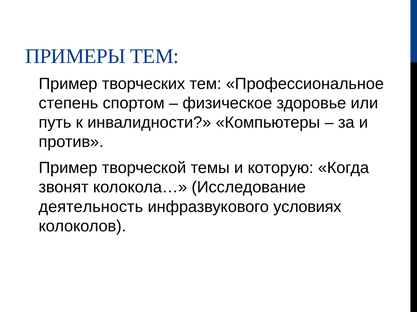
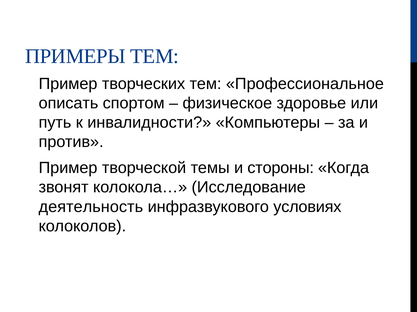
степень: степень -> описать
которую: которую -> стороны
